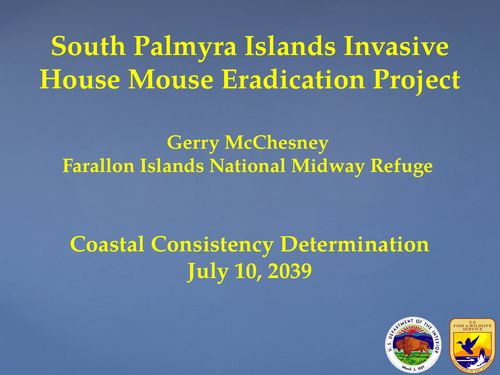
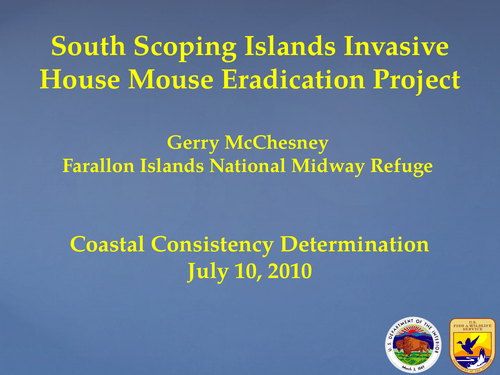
Palmyra: Palmyra -> Scoping
2039: 2039 -> 2010
